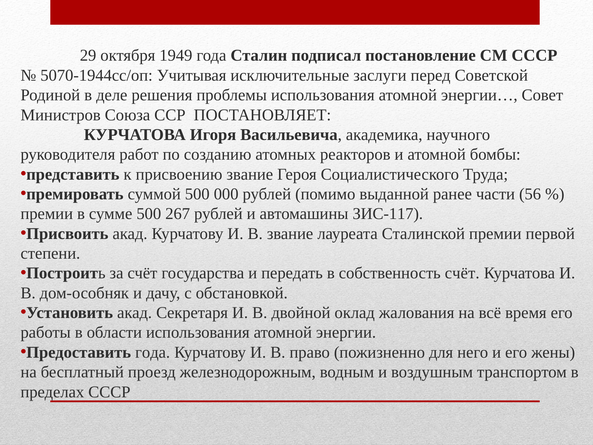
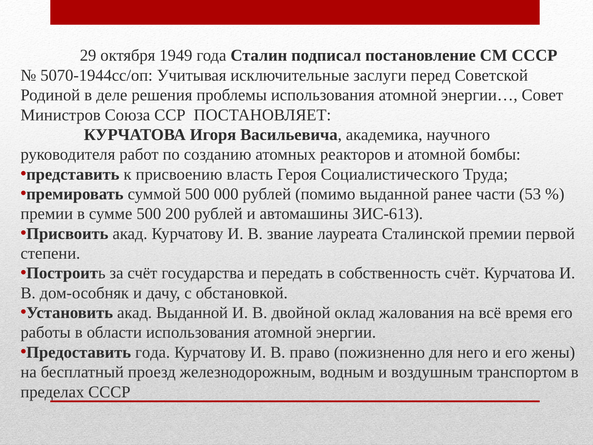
присвоению звание: звание -> власть
56: 56 -> 53
267: 267 -> 200
ЗИС-117: ЗИС-117 -> ЗИС-613
акад Секретаря: Секретаря -> Выданной
